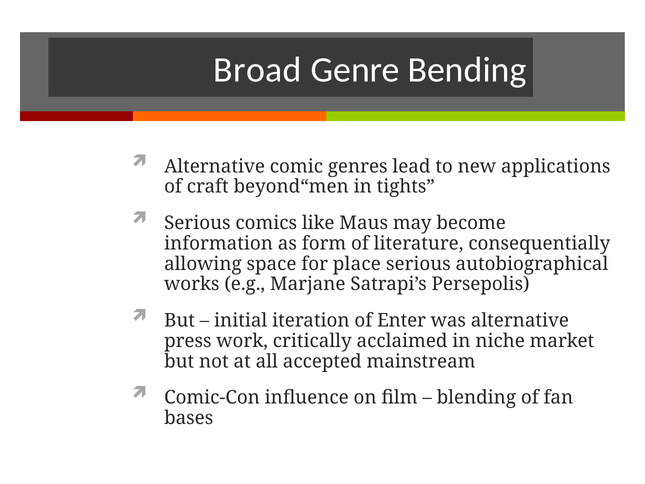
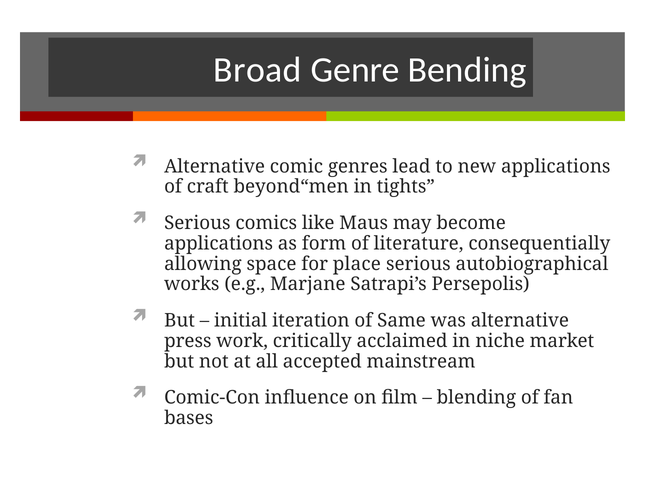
information at (219, 243): information -> applications
Enter: Enter -> Same
